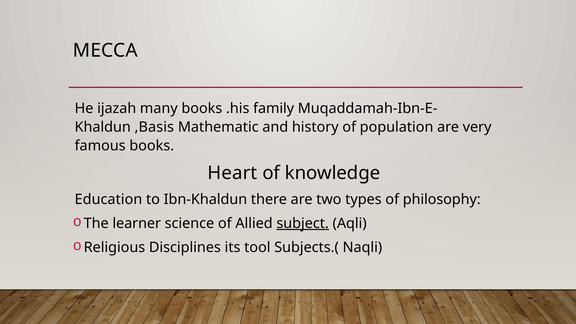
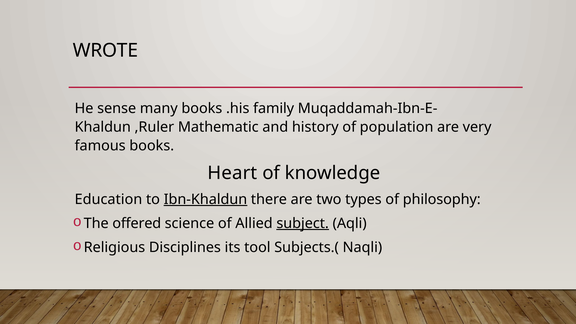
MECCA: MECCA -> WROTE
ijazah: ijazah -> sense
,Basis: ,Basis -> ,Ruler
Ibn-Khaldun underline: none -> present
learner: learner -> offered
